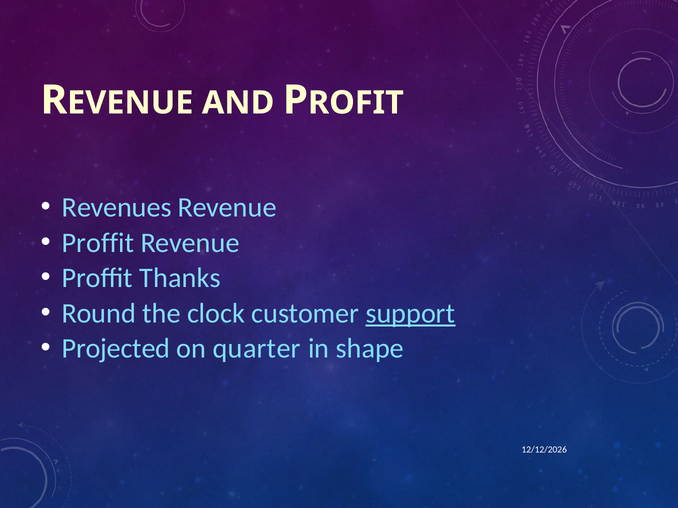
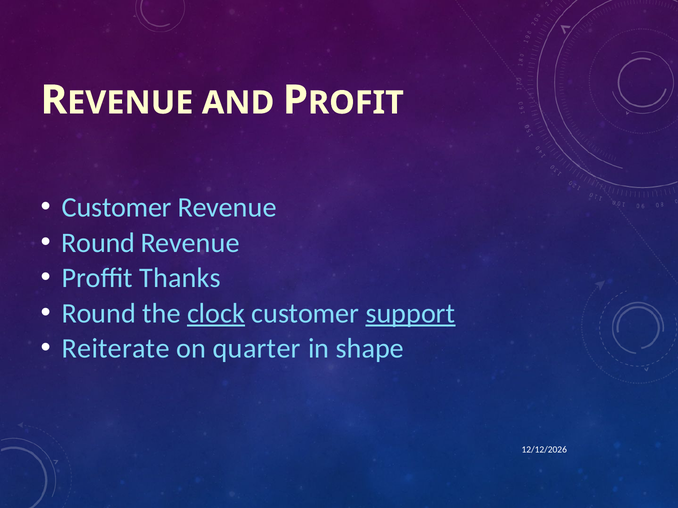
Revenues at (117, 208): Revenues -> Customer
Proffit at (98, 243): Proffit -> Round
clock underline: none -> present
Projected: Projected -> Reiterate
